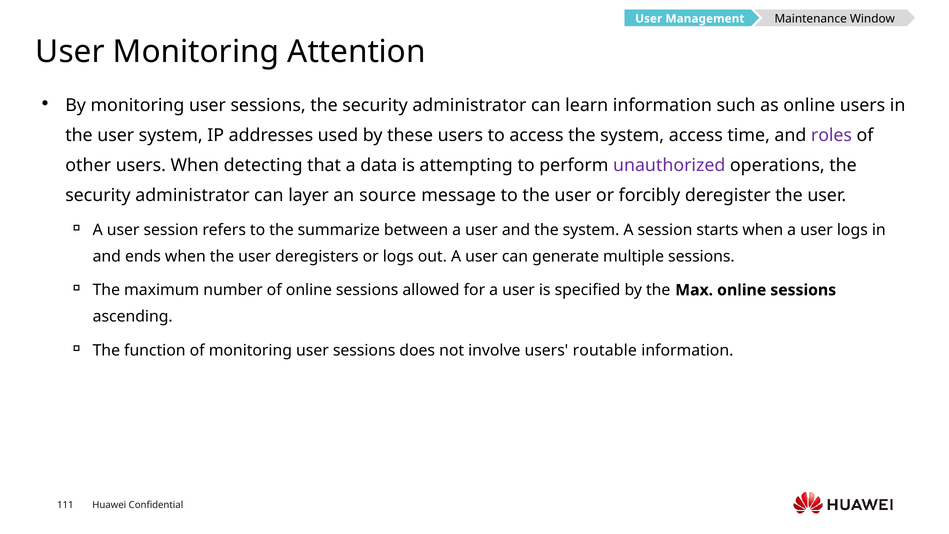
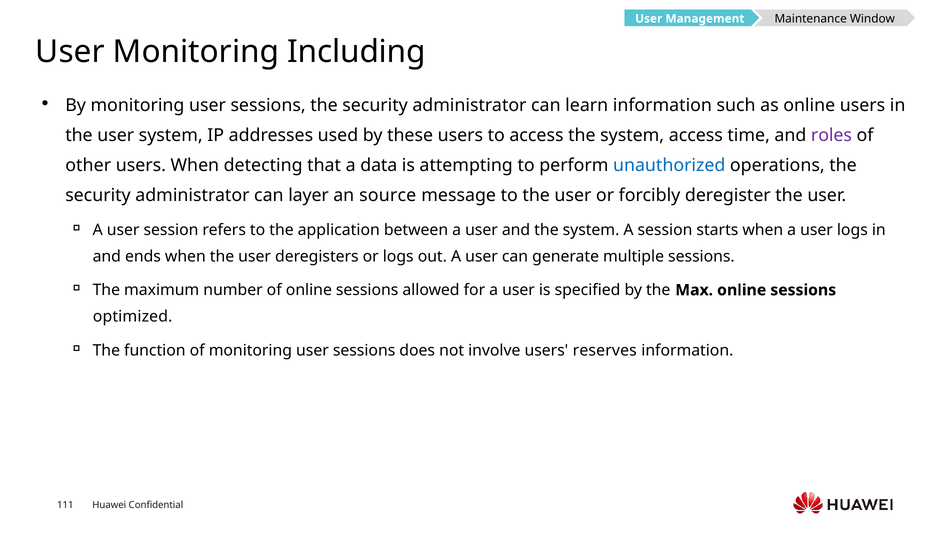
Attention: Attention -> Including
unauthorized colour: purple -> blue
summarize: summarize -> application
ascending: ascending -> optimized
routable: routable -> reserves
